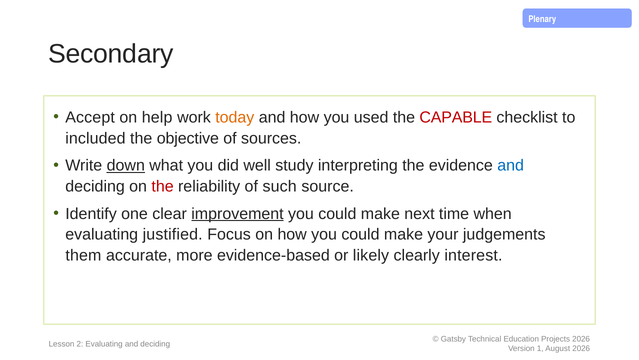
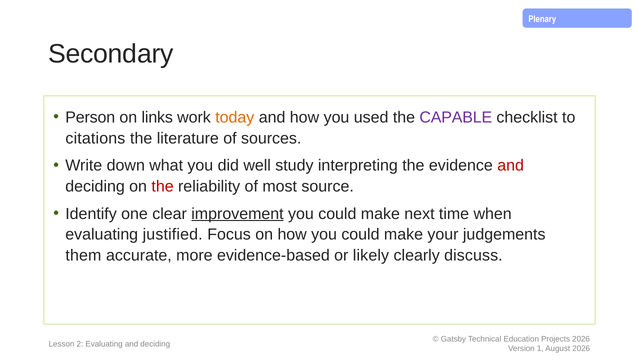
Accept: Accept -> Person
help: help -> links
CAPABLE colour: red -> purple
included: included -> citations
objective: objective -> literature
down underline: present -> none
and at (511, 165) colour: blue -> red
such: such -> most
interest: interest -> discuss
